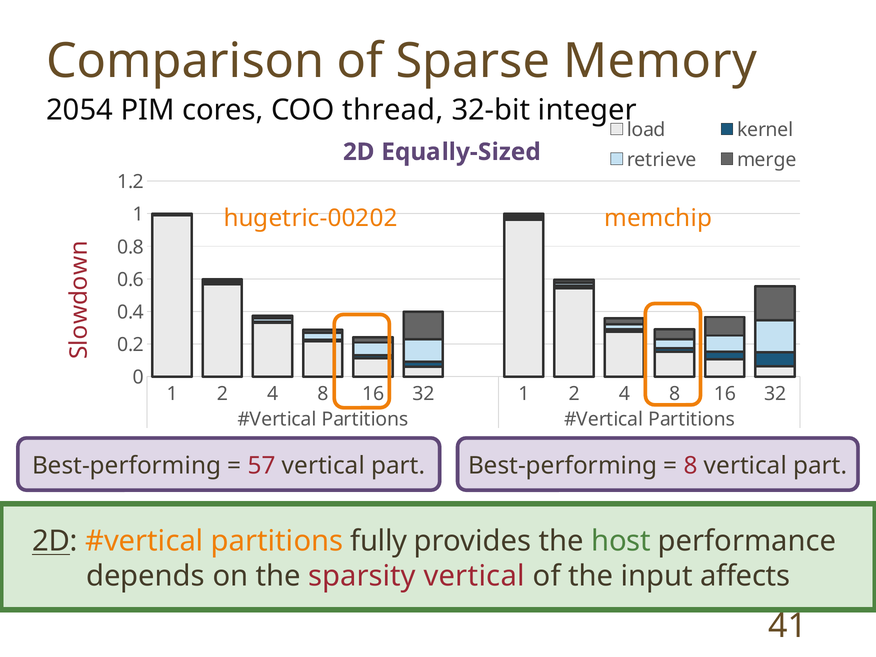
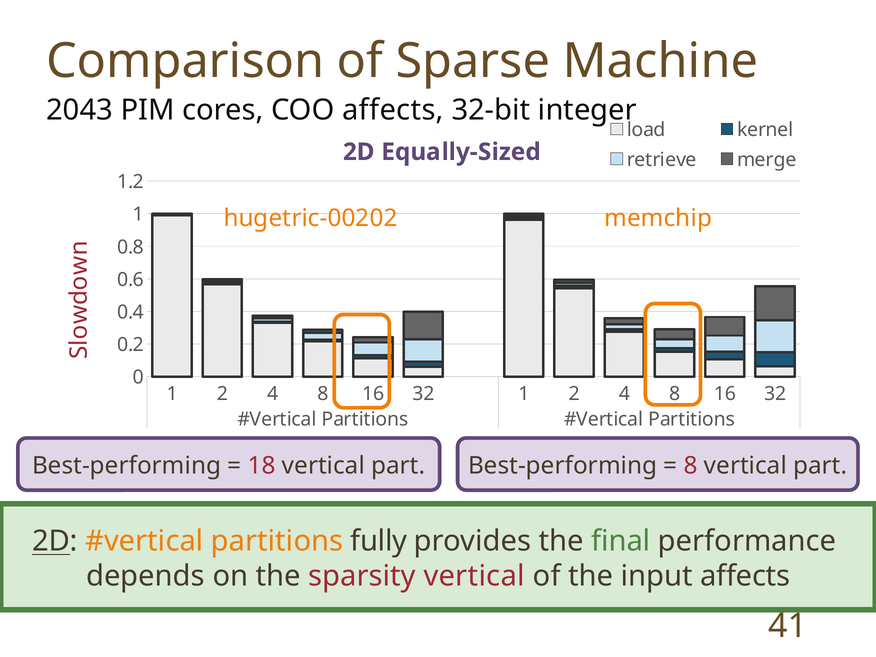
Memory: Memory -> Machine
2054: 2054 -> 2043
COO thread: thread -> affects
57: 57 -> 18
host: host -> final
